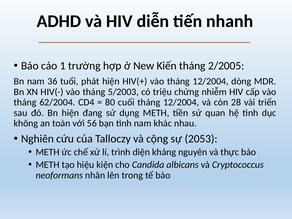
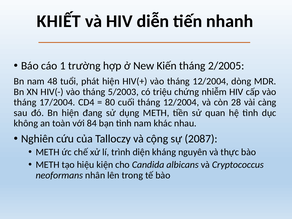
ADHD: ADHD -> KHIẾT
36: 36 -> 48
62/2004: 62/2004 -> 17/2004
triển: triển -> càng
56: 56 -> 84
2053: 2053 -> 2087
